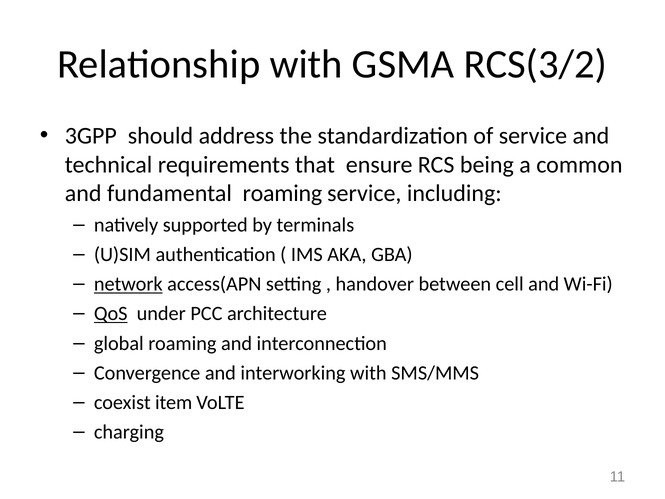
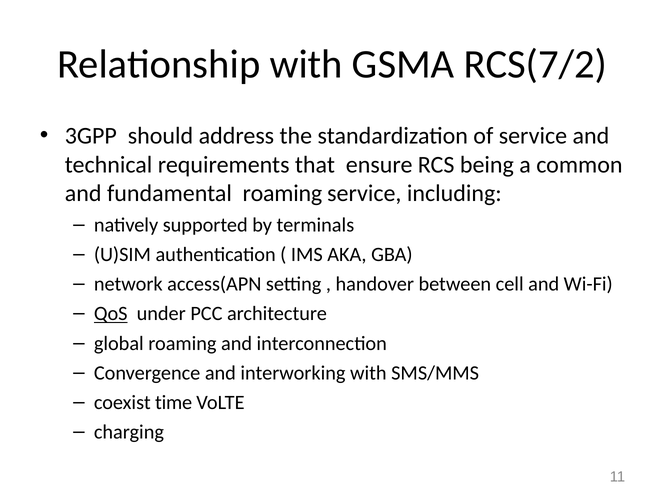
RCS(3/2: RCS(3/2 -> RCS(7/2
network underline: present -> none
item: item -> time
